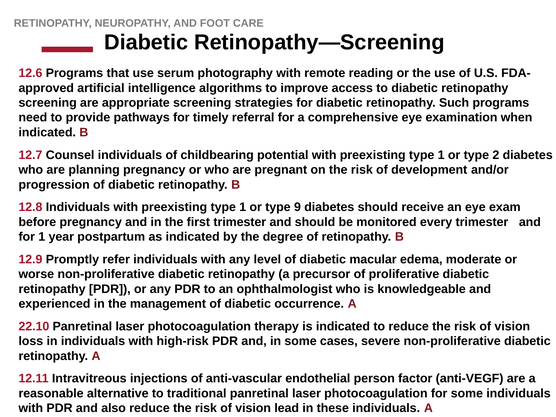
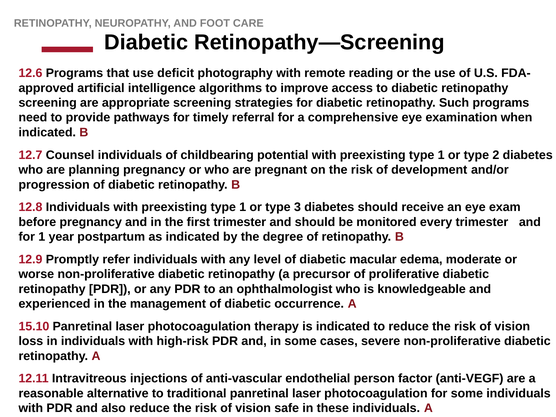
serum: serum -> deficit
9: 9 -> 3
22.10: 22.10 -> 15.10
lead: lead -> safe
